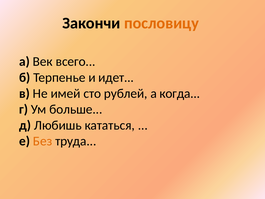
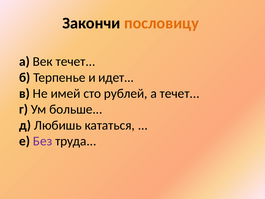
Век всего: всего -> течет
а когда: когда -> течет
Без colour: orange -> purple
